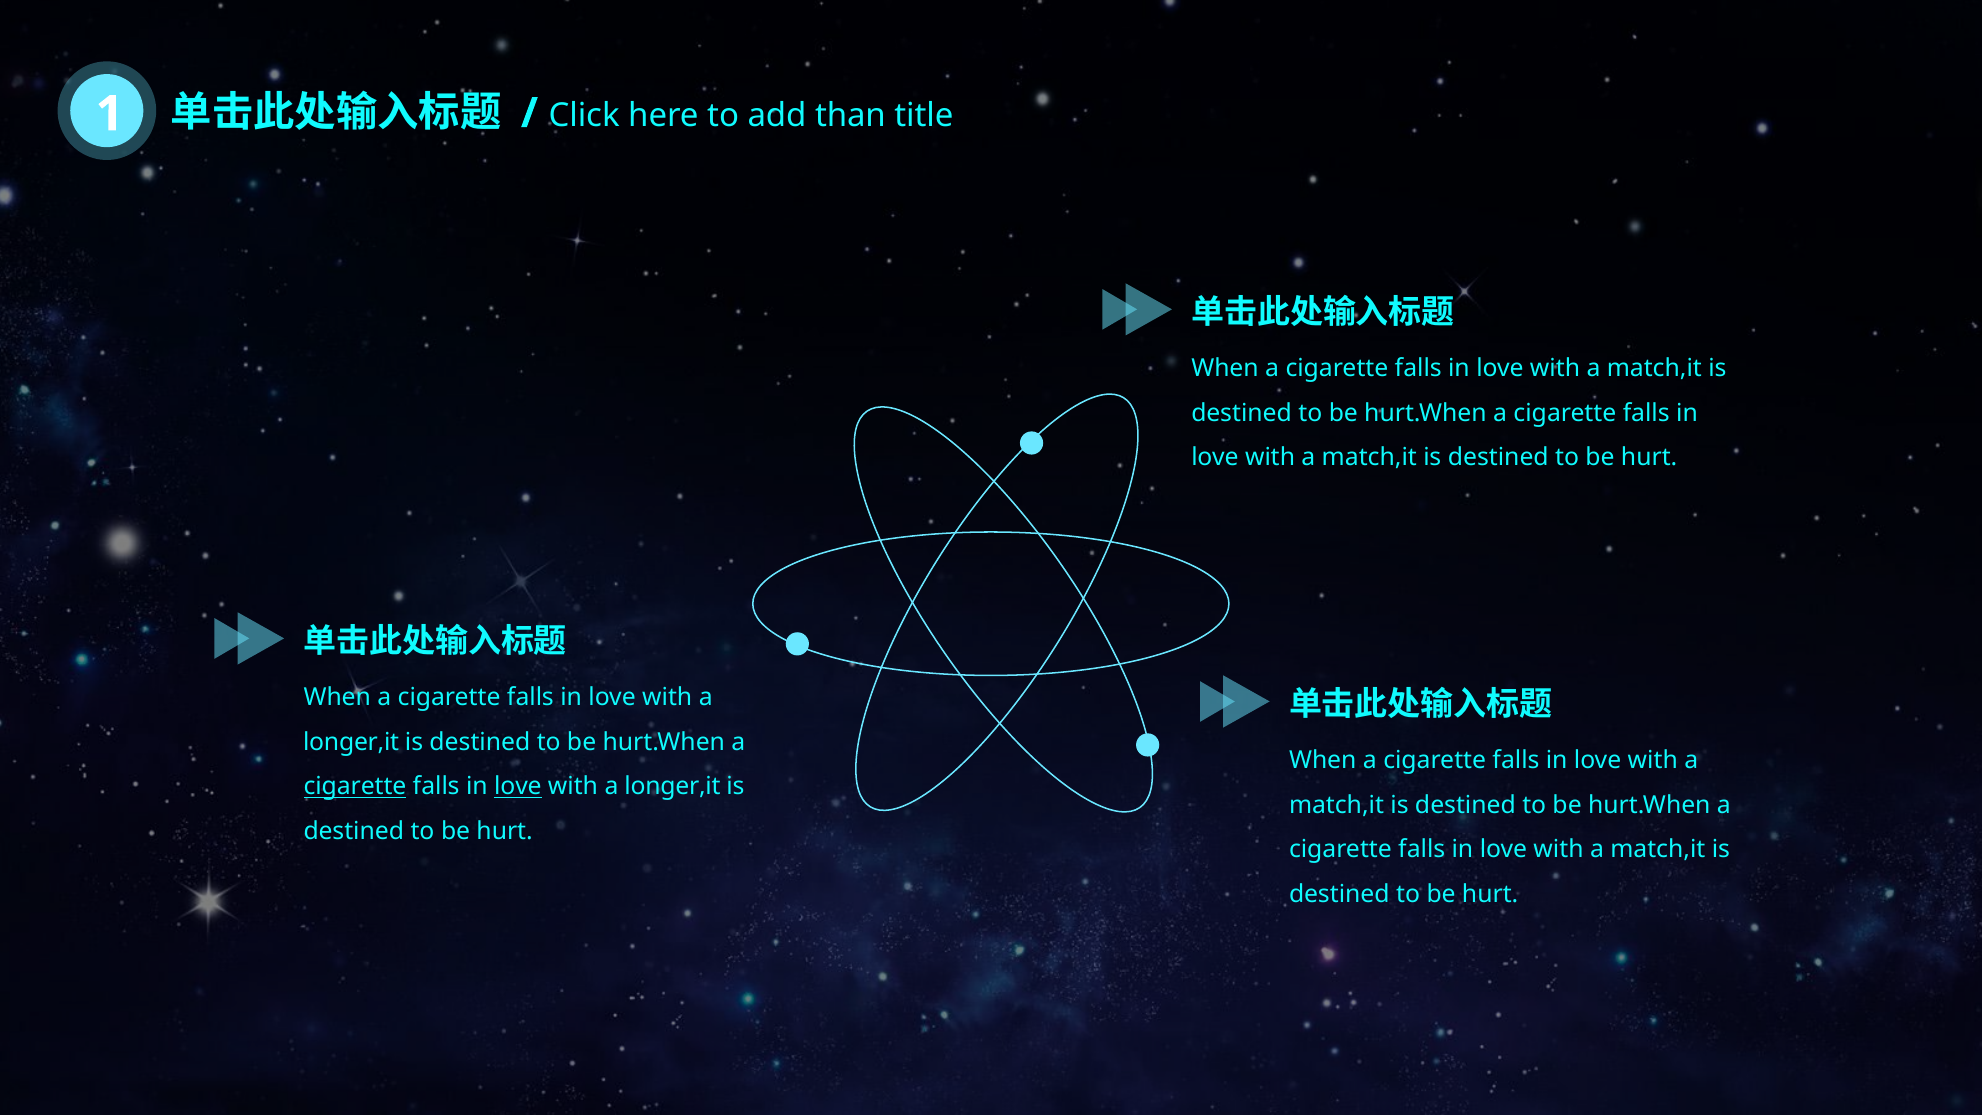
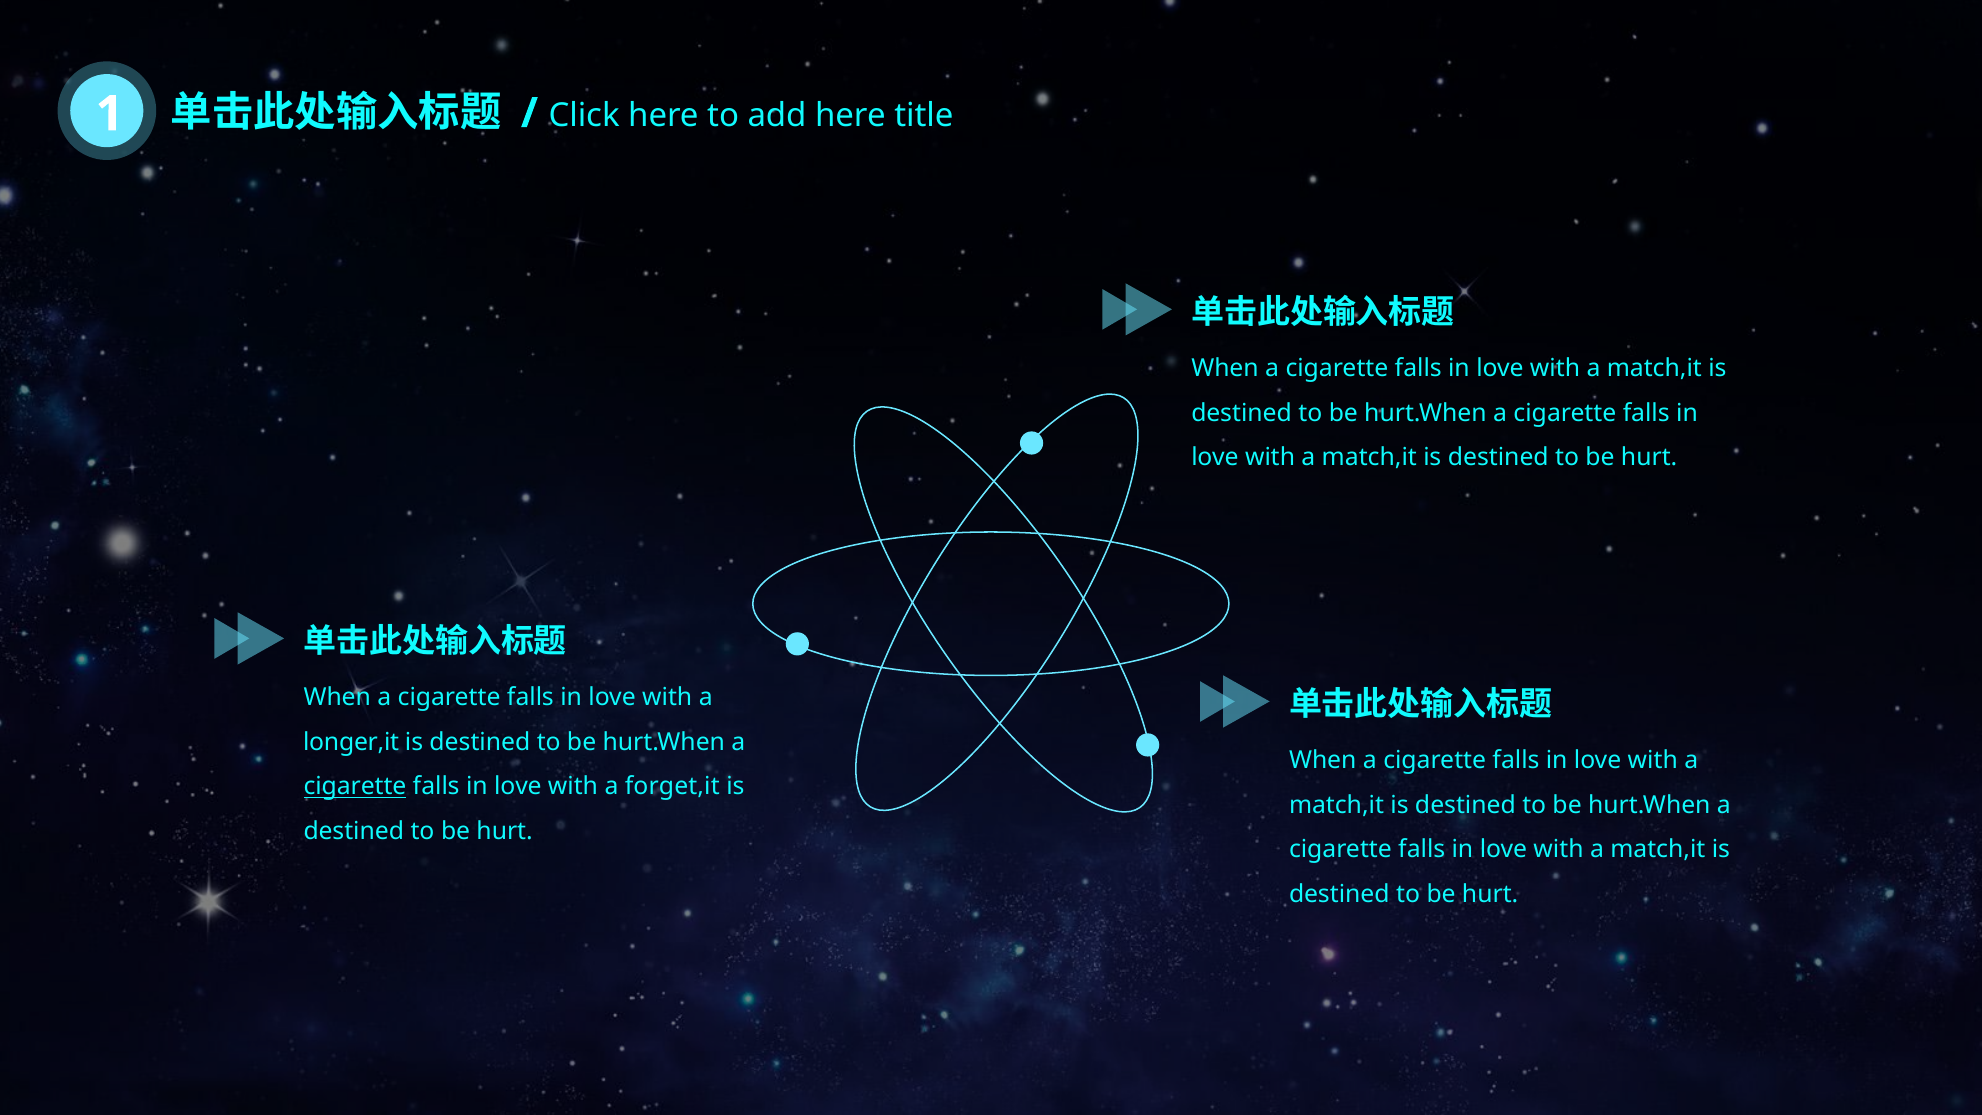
add than: than -> here
love at (518, 787) underline: present -> none
longer,it at (672, 787): longer,it -> forget,it
